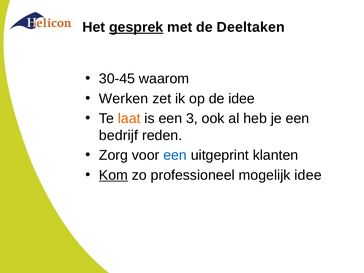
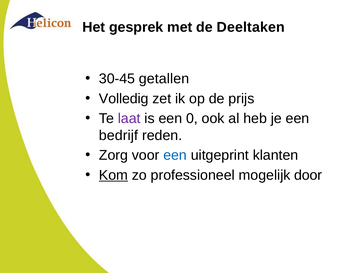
gesprek underline: present -> none
waarom: waarom -> getallen
Werken: Werken -> Volledig
de idee: idee -> prijs
laat colour: orange -> purple
3: 3 -> 0
mogelijk idee: idee -> door
